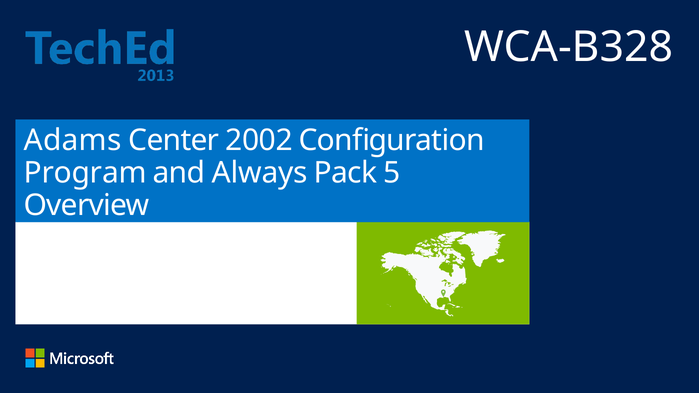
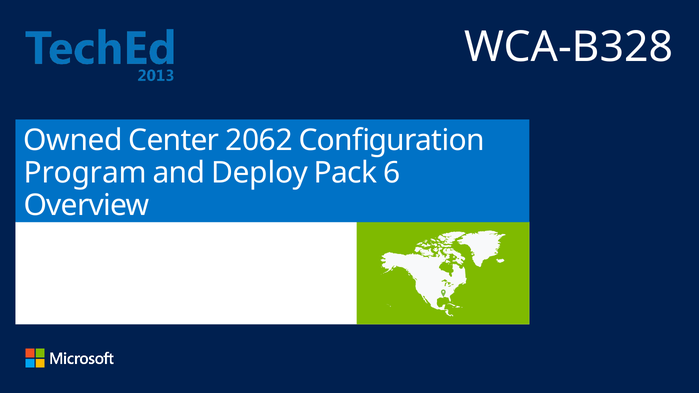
Adams at (73, 141): Adams -> Owned
2002: 2002 -> 2062
Always: Always -> Deploy
5: 5 -> 6
